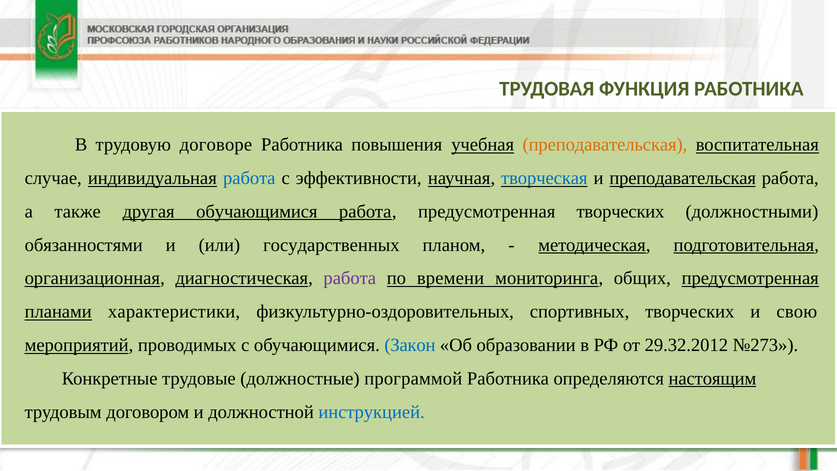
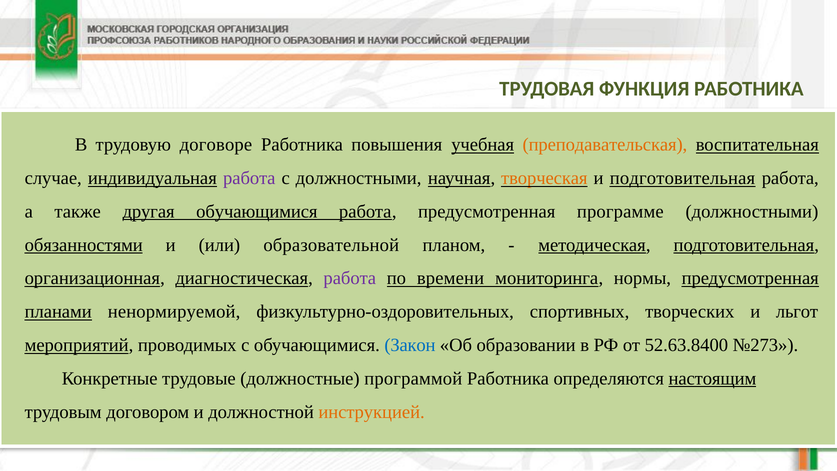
работа at (249, 178) colour: blue -> purple
с эффективности: эффективности -> должностными
творческая colour: blue -> orange
и преподавательская: преподавательская -> подготовительная
предусмотренная творческих: творческих -> программе
обязанностями underline: none -> present
государственных: государственных -> образовательной
общих: общих -> нормы
характеристики: характеристики -> ненормируемой
свою: свою -> льгот
29.32.2012: 29.32.2012 -> 52.63.8400
инструкцией colour: blue -> orange
